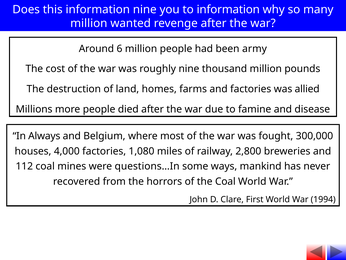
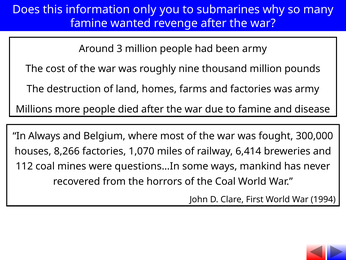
information nine: nine -> only
to information: information -> submarines
million at (89, 23): million -> famine
6: 6 -> 3
was allied: allied -> army
4,000: 4,000 -> 8,266
1,080: 1,080 -> 1,070
2,800: 2,800 -> 6,414
